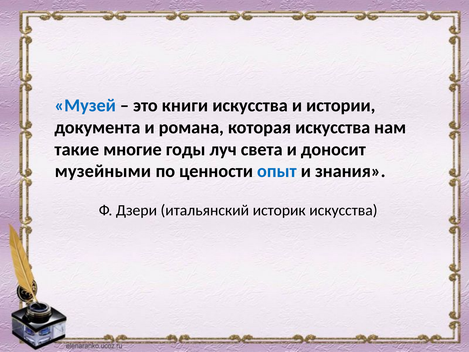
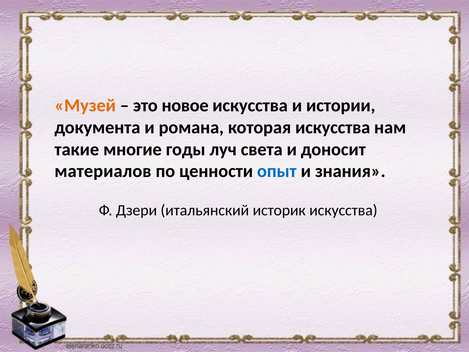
Музей colour: blue -> orange
книги: книги -> новое
музейными: музейными -> материалов
